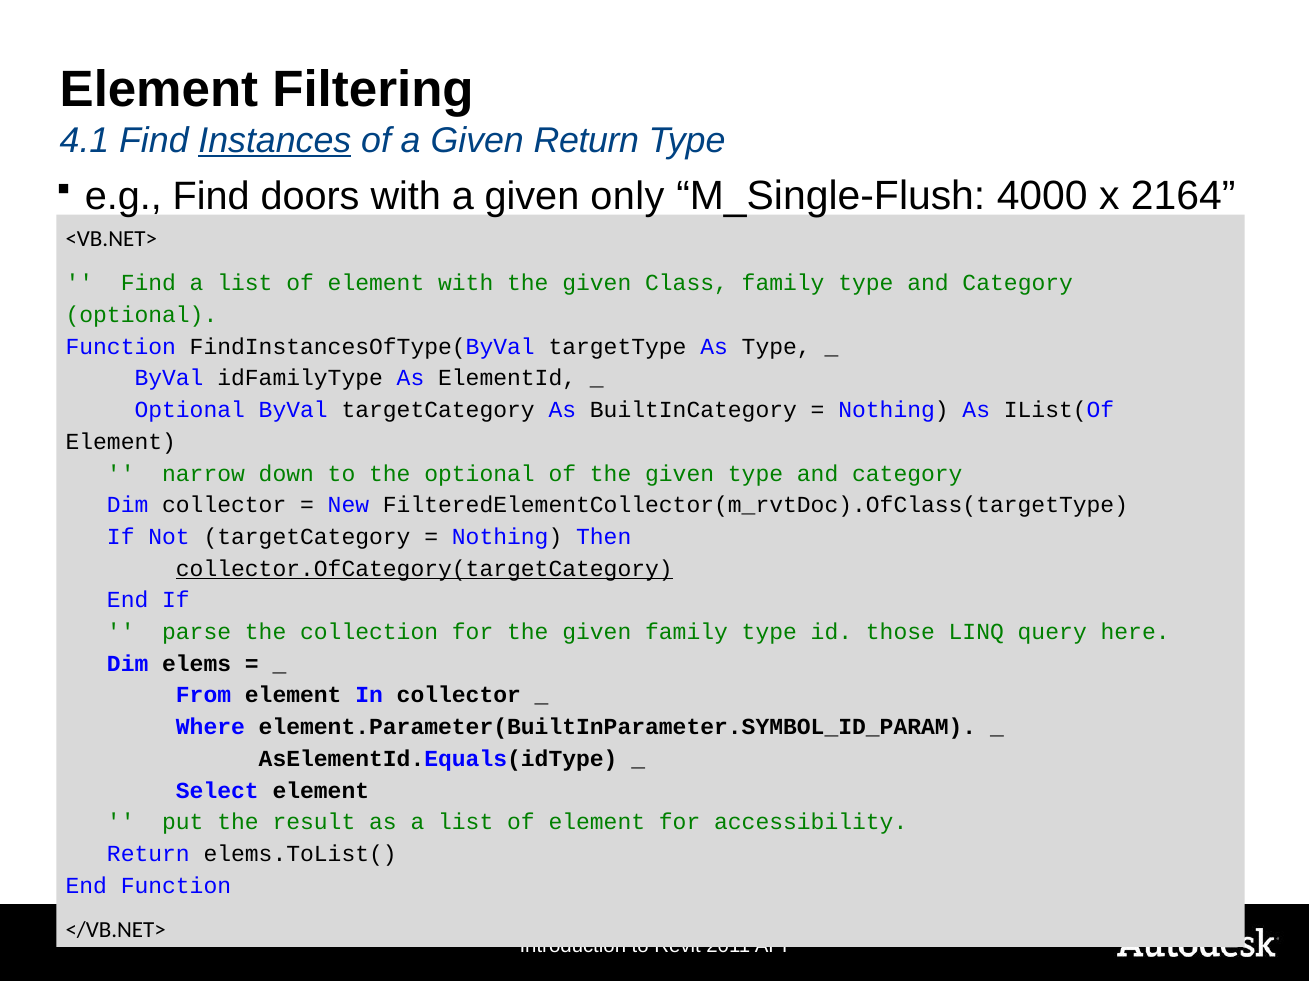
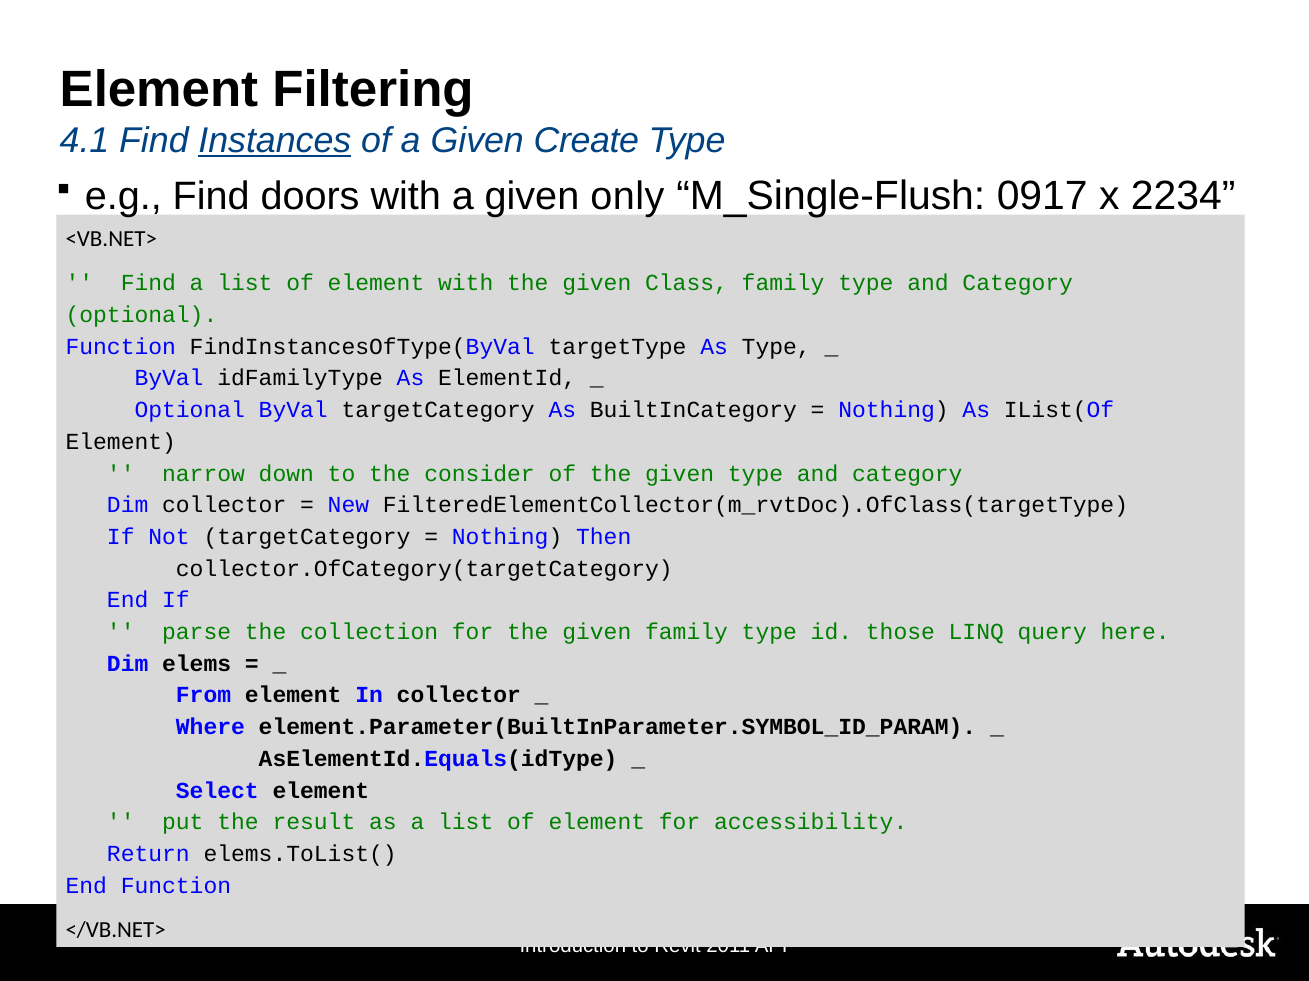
Given Return: Return -> Create
4000: 4000 -> 0917
2164: 2164 -> 2234
the optional: optional -> consider
collector.OfCategory(targetCategory underline: present -> none
